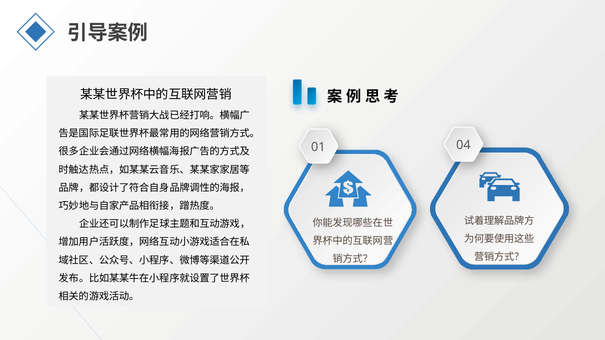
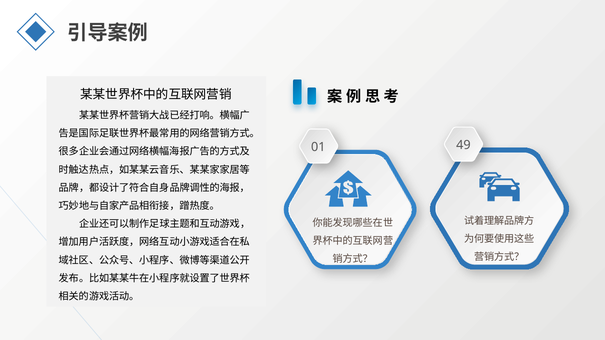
04: 04 -> 49
